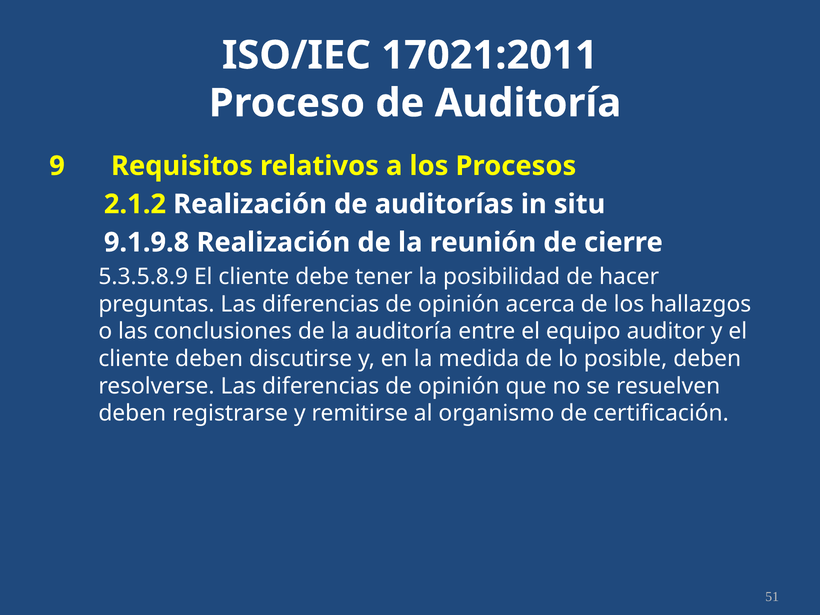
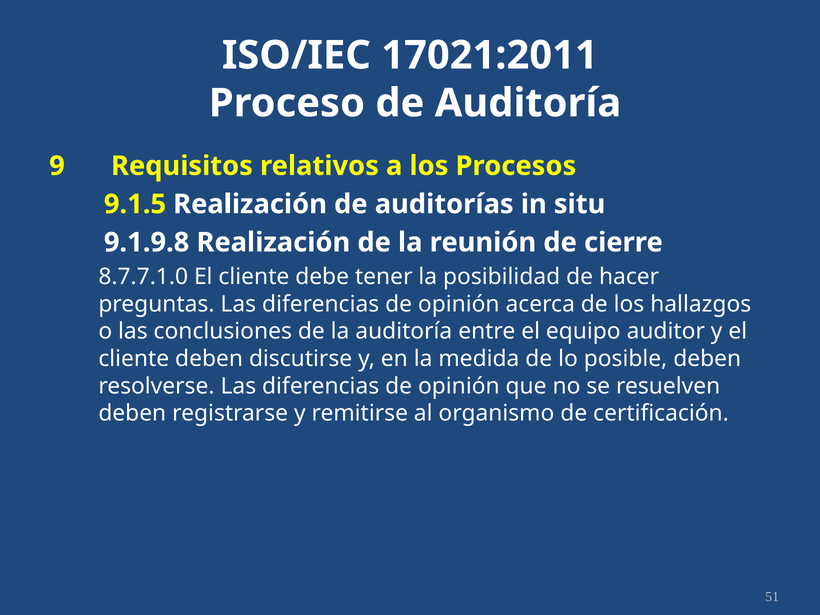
2.1.2: 2.1.2 -> 9.1.5
5.3.5.8.9: 5.3.5.8.9 -> 8.7.7.1.0
